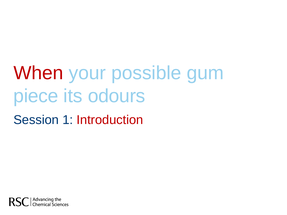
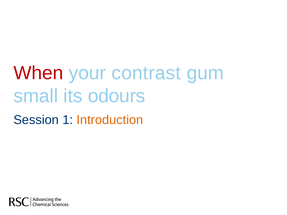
possible: possible -> contrast
piece: piece -> small
Introduction colour: red -> orange
